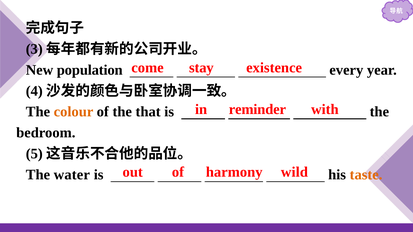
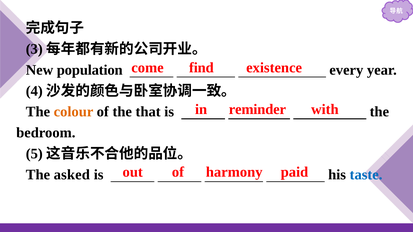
stay: stay -> find
wild: wild -> paid
water: water -> asked
taste colour: orange -> blue
